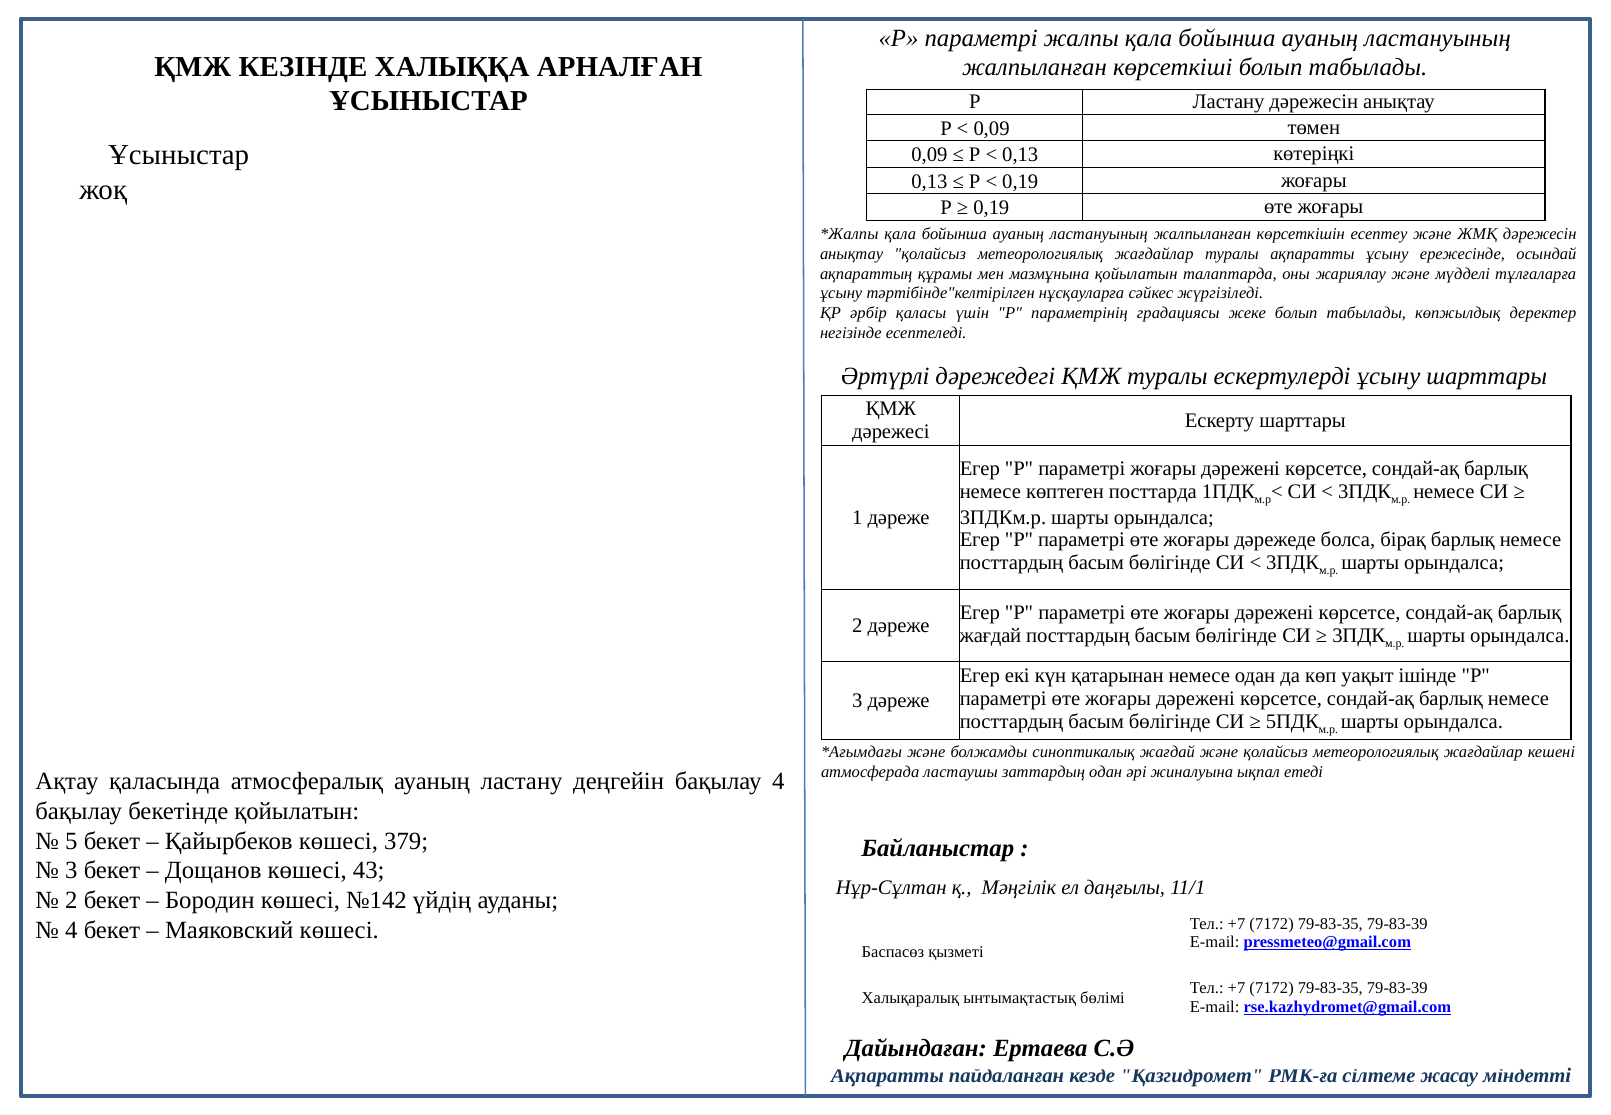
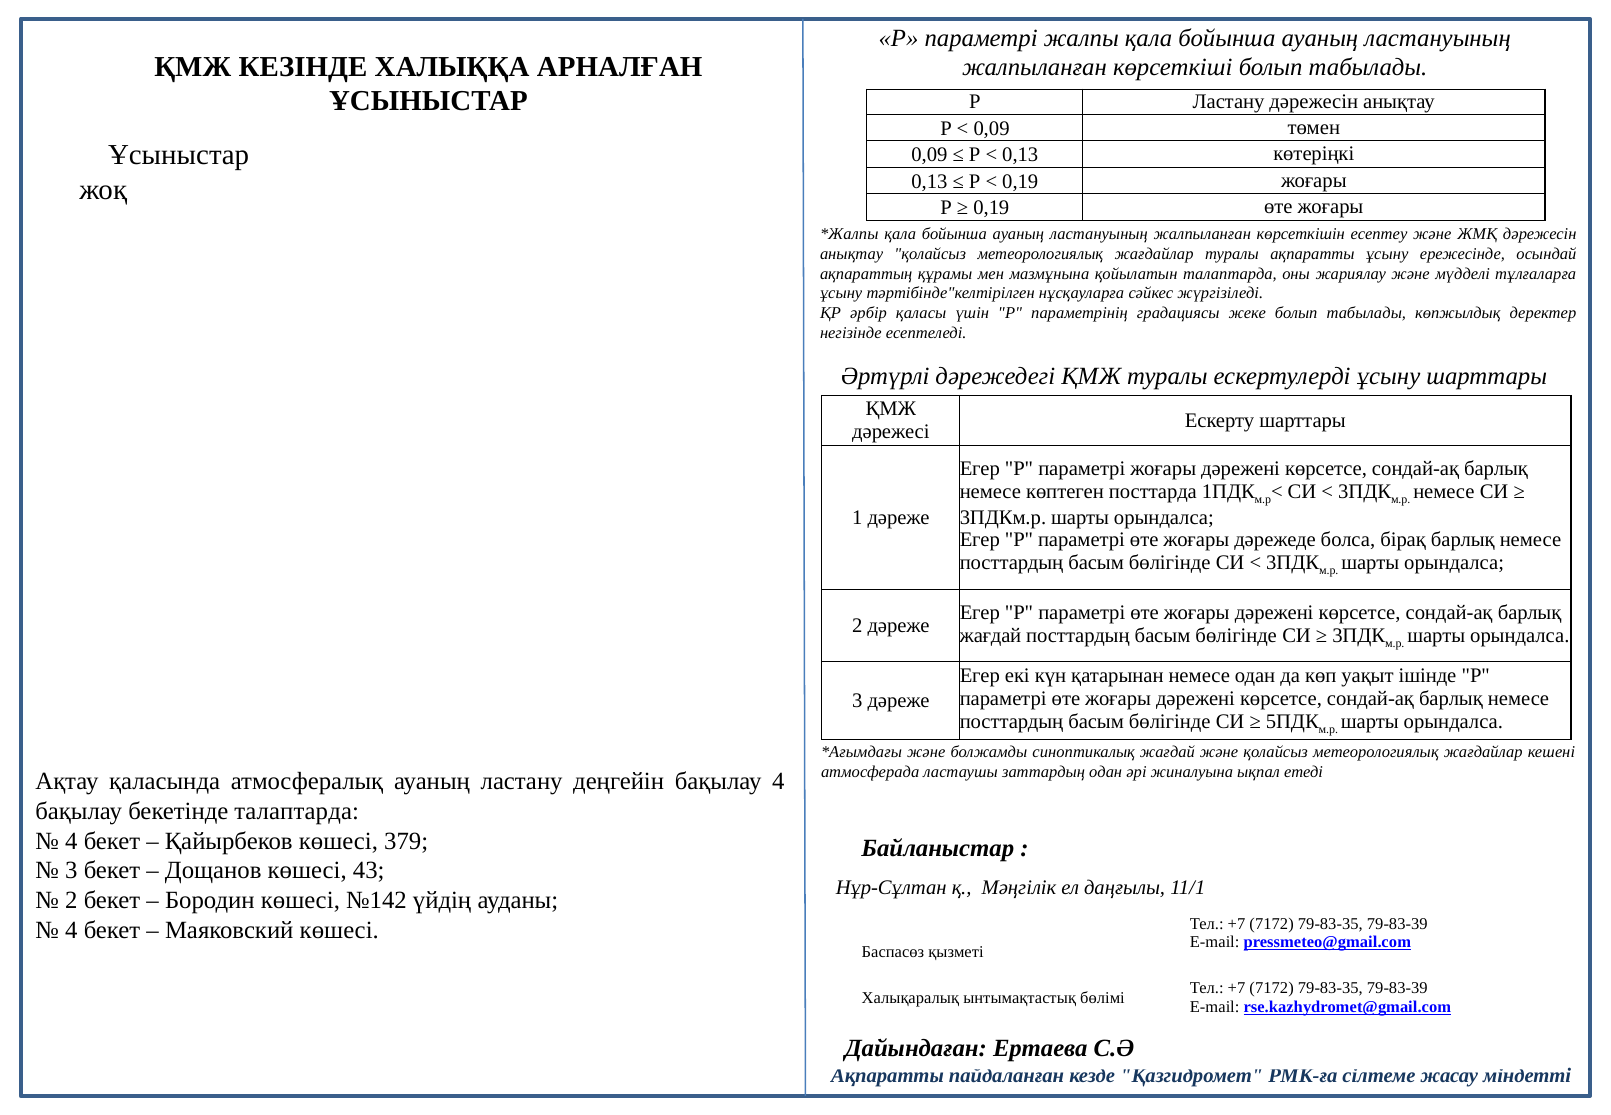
бекетінде қойылатын: қойылатын -> талаптарда
5 at (71, 841): 5 -> 4
